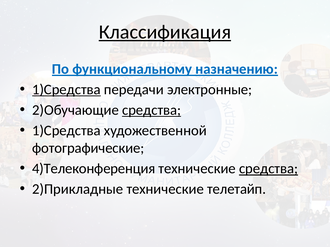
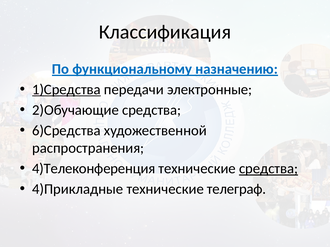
Классификация underline: present -> none
средства at (152, 110) underline: present -> none
1)Средства at (66, 131): 1)Средства -> 6)Средства
фотографические: фотографические -> распространения
2)Прикладные: 2)Прикладные -> 4)Прикладные
телетайп: телетайп -> телеграф
